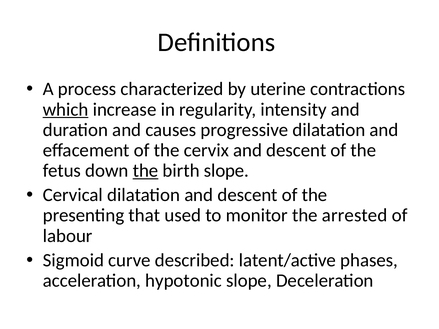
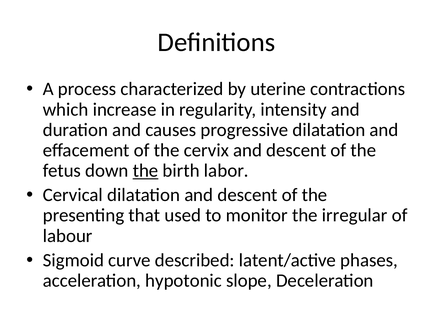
which underline: present -> none
birth slope: slope -> labor
arrested: arrested -> irregular
